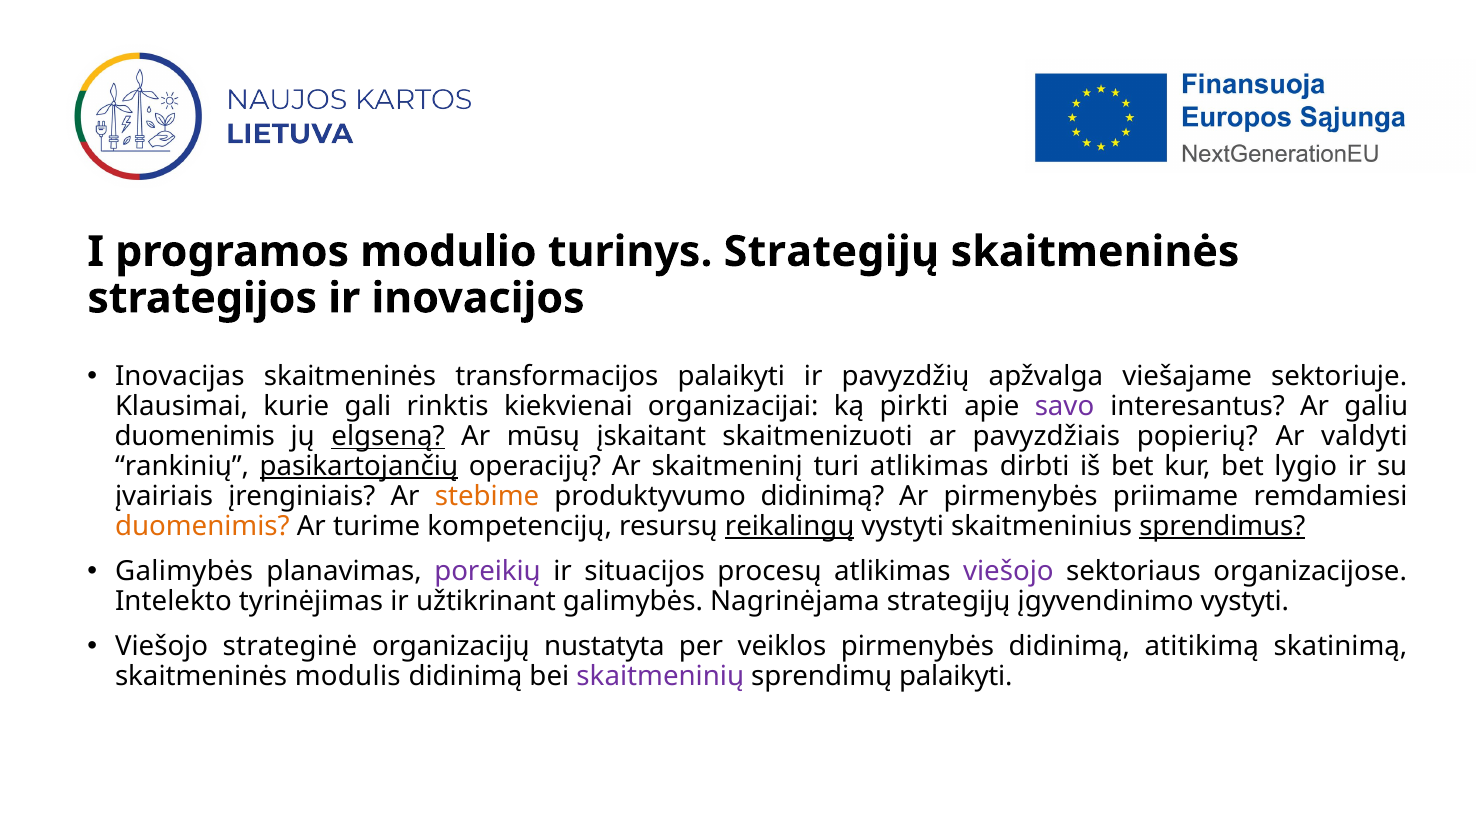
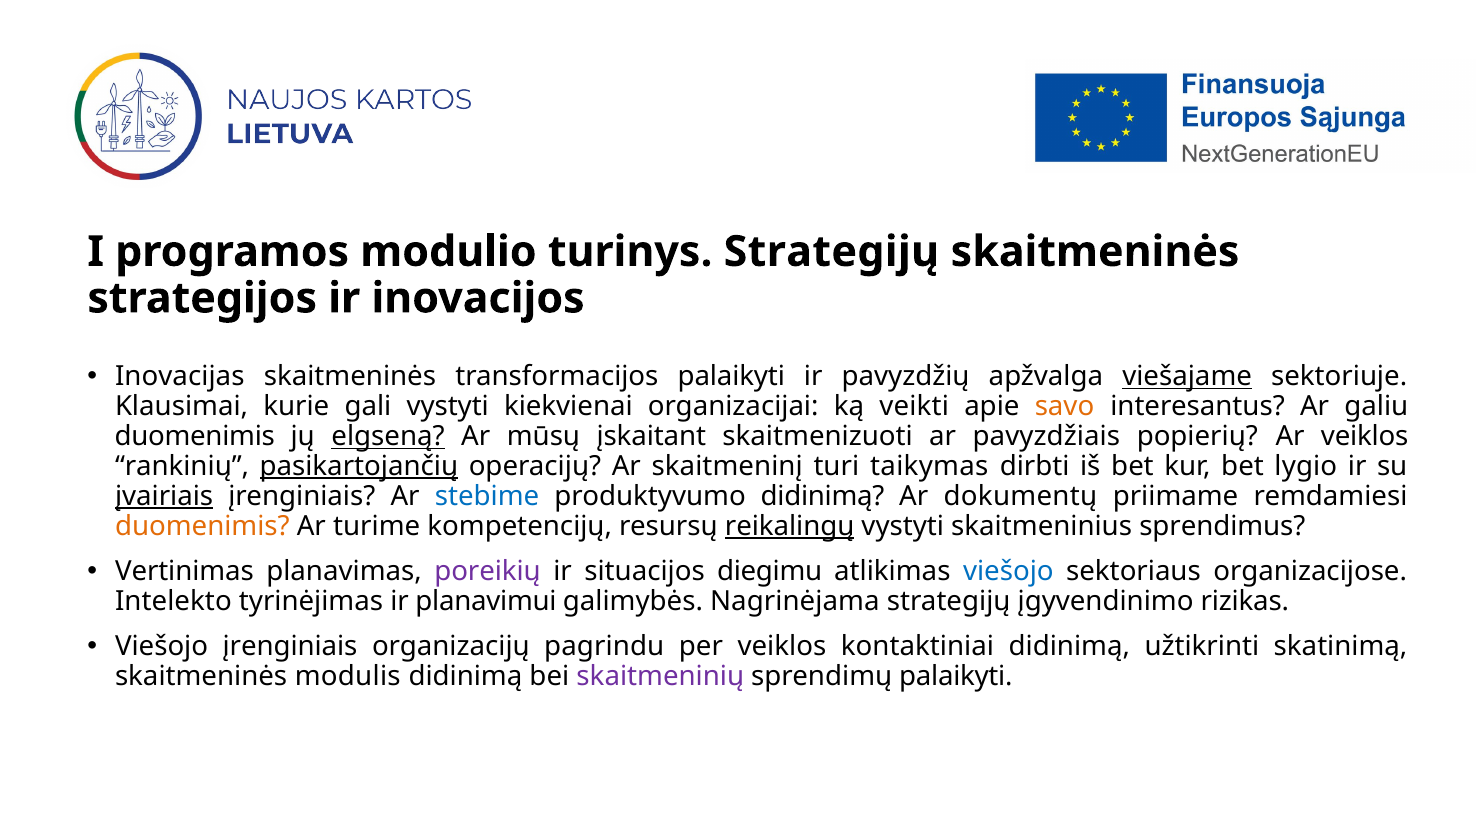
viešajame underline: none -> present
gali rinktis: rinktis -> vystyti
pirkti: pirkti -> veikti
savo colour: purple -> orange
Ar valdyti: valdyti -> veiklos
turi atlikimas: atlikimas -> taikymas
įvairiais underline: none -> present
stebime colour: orange -> blue
Ar pirmenybės: pirmenybės -> dokumentų
sprendimus underline: present -> none
Galimybės at (184, 572): Galimybės -> Vertinimas
procesų: procesų -> diegimu
viešojo at (1008, 572) colour: purple -> blue
užtikrinant: užtikrinant -> planavimui
įgyvendinimo vystyti: vystyti -> rizikas
Viešojo strateginė: strateginė -> įrenginiais
nustatyta: nustatyta -> pagrindu
veiklos pirmenybės: pirmenybės -> kontaktiniai
atitikimą: atitikimą -> užtikrinti
